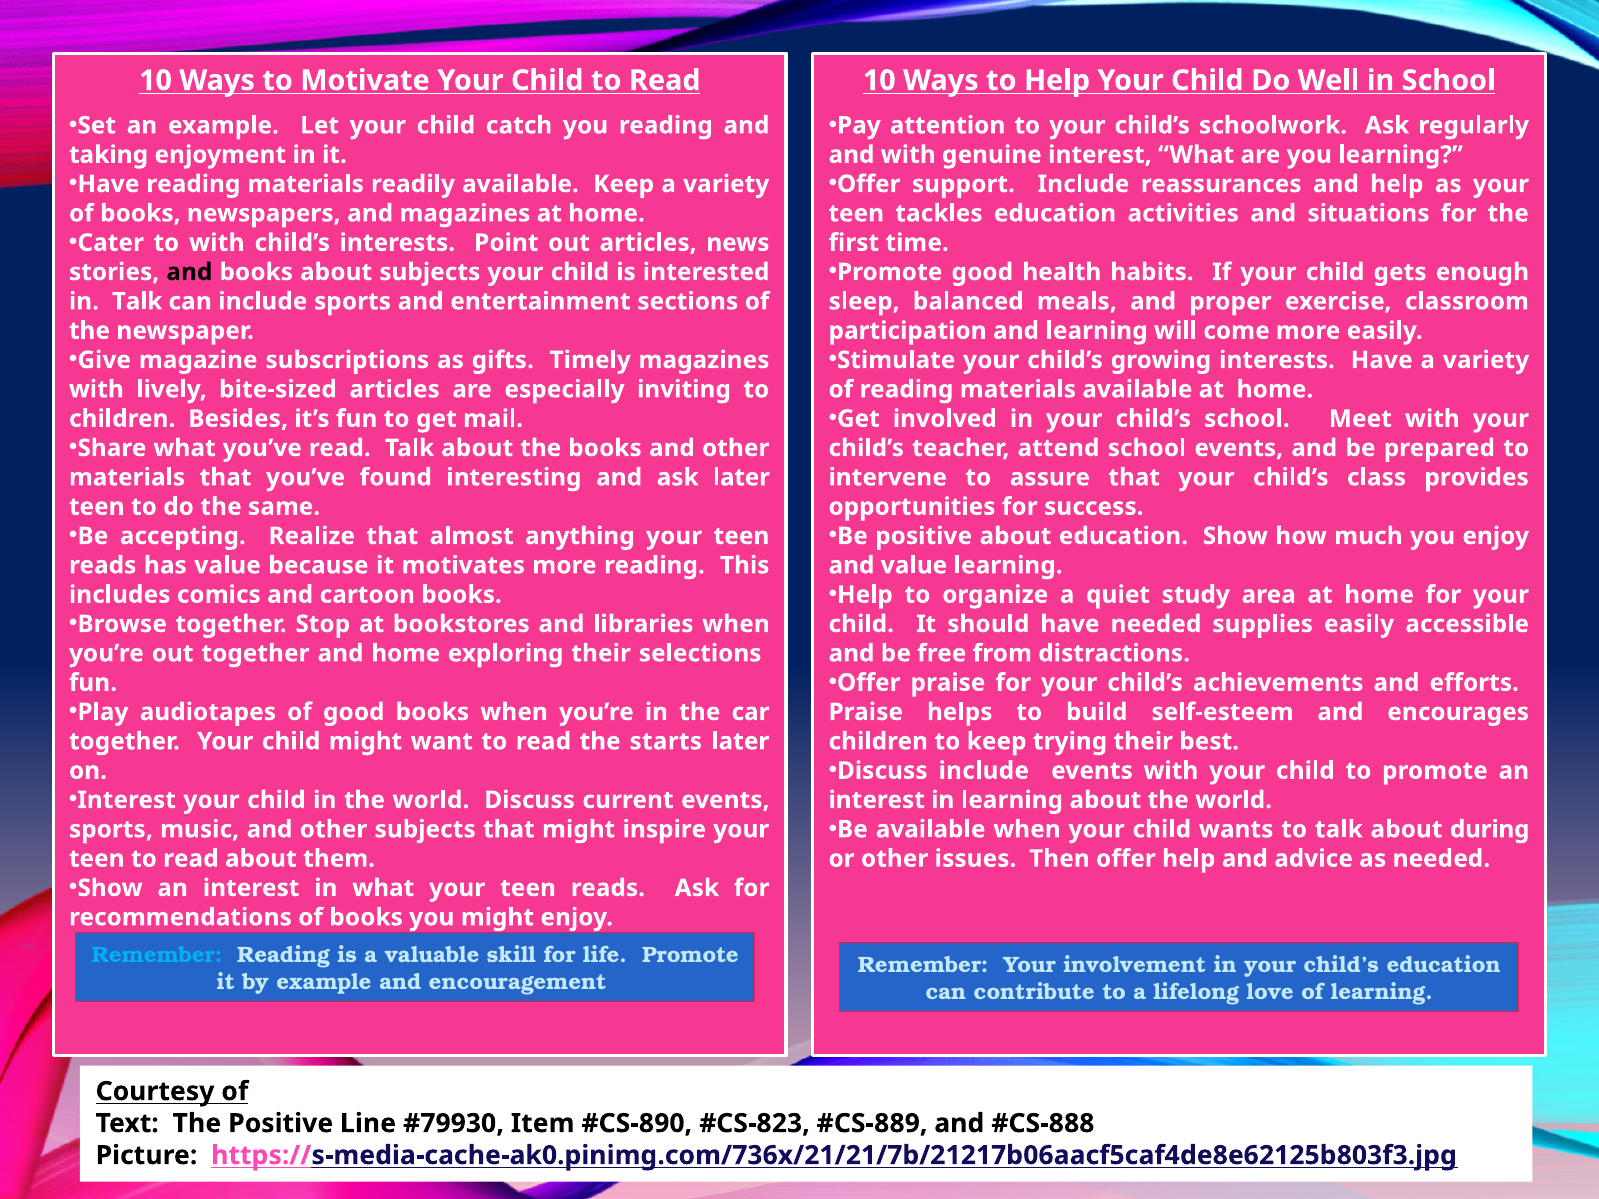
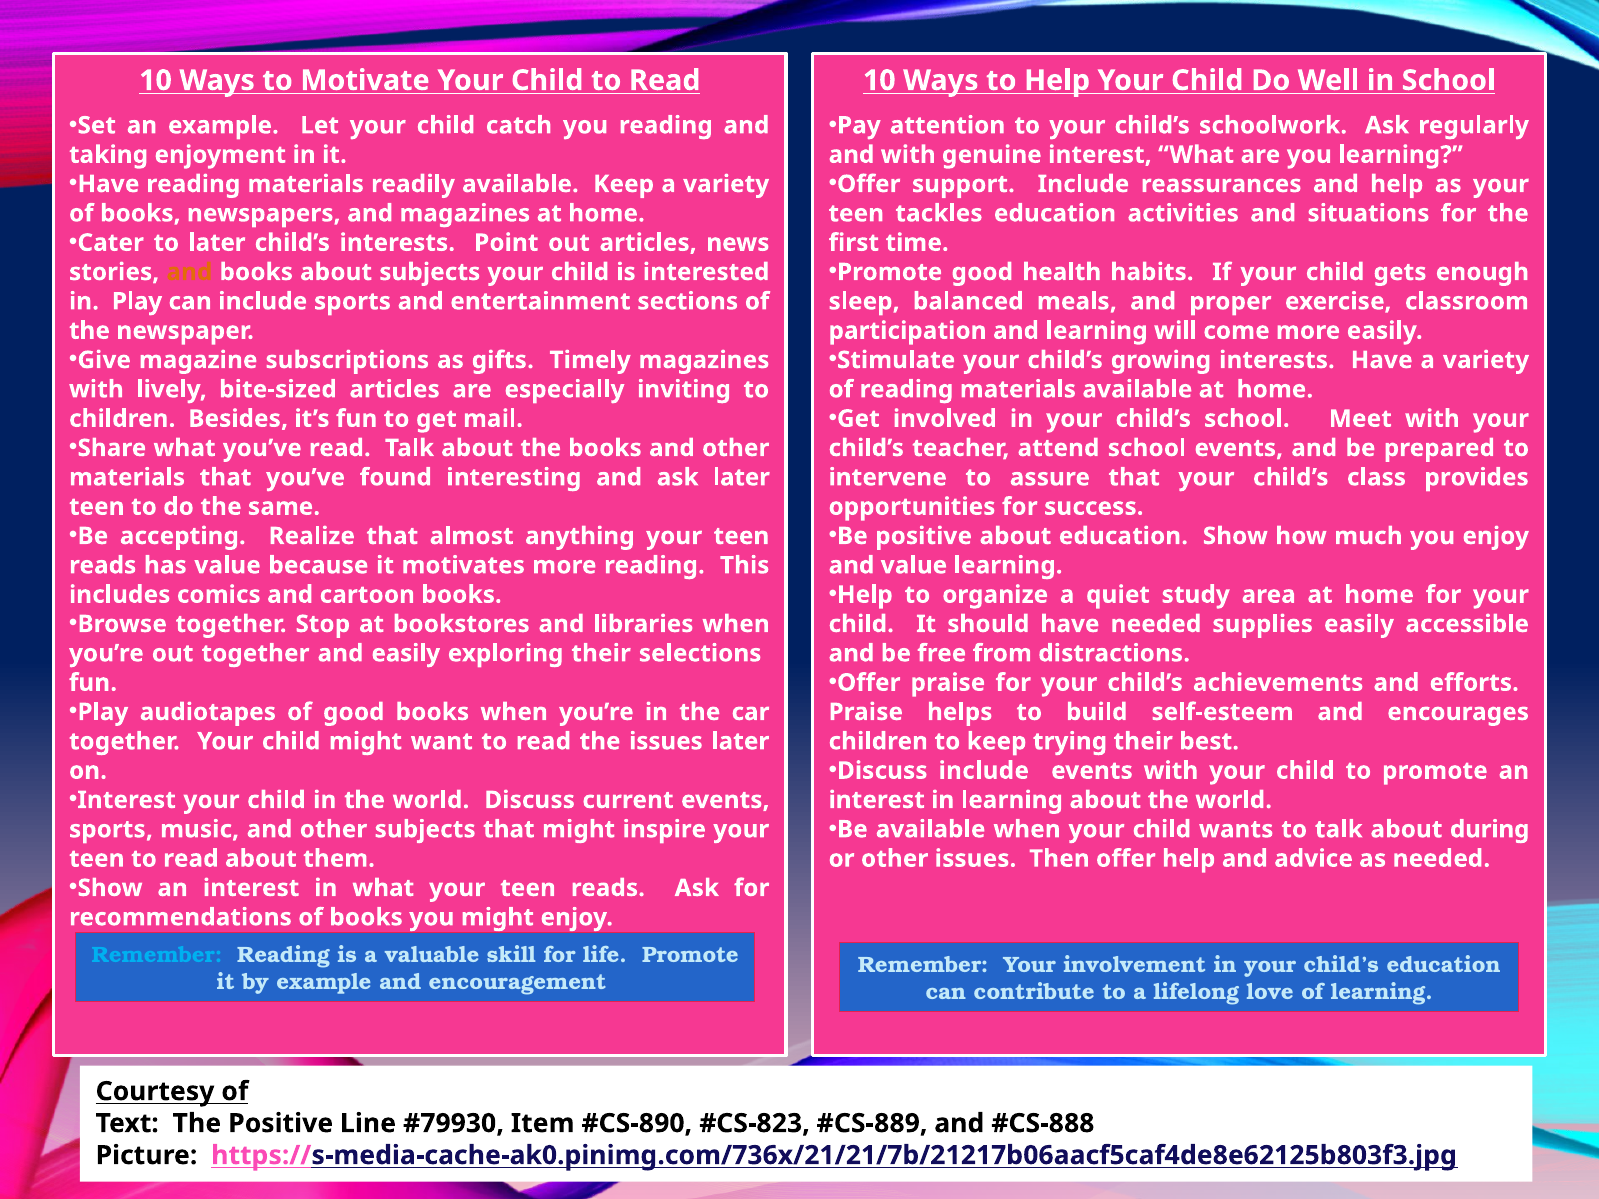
to with: with -> later
and at (189, 272) colour: black -> orange
in Talk: Talk -> Play
and home: home -> easily
the starts: starts -> issues
